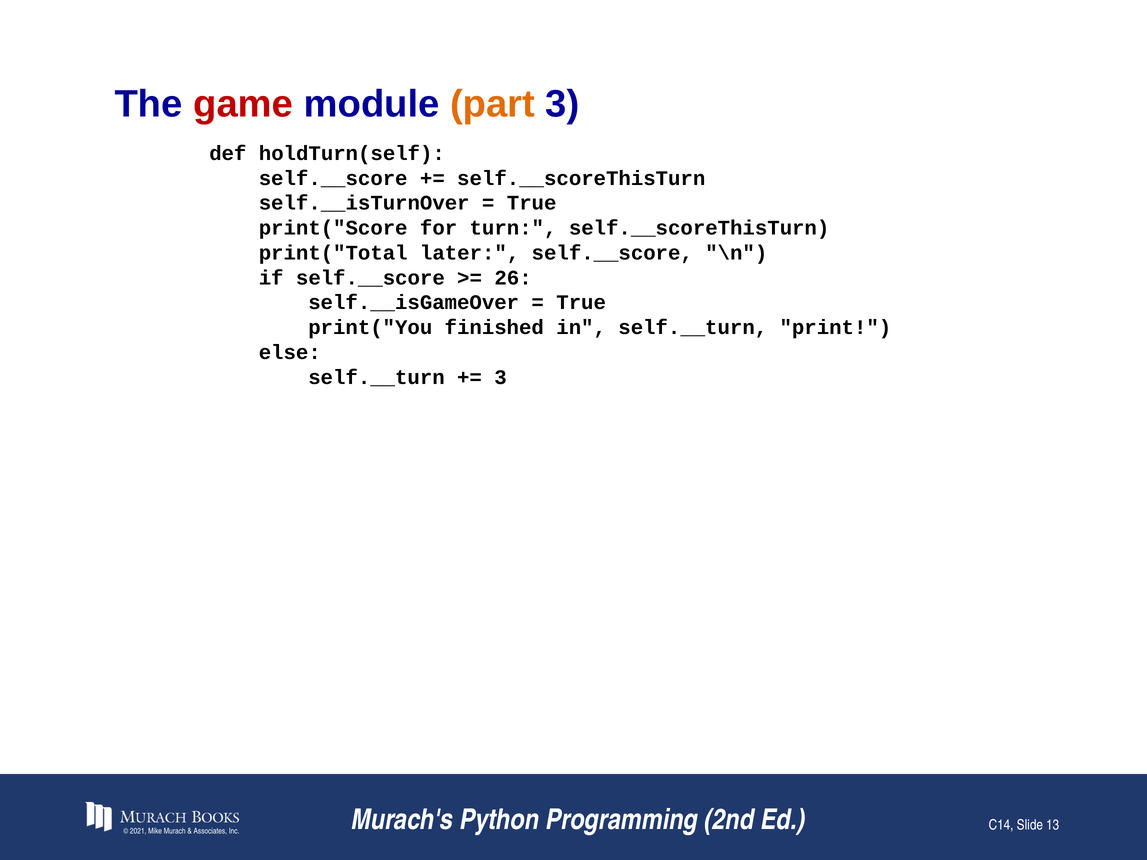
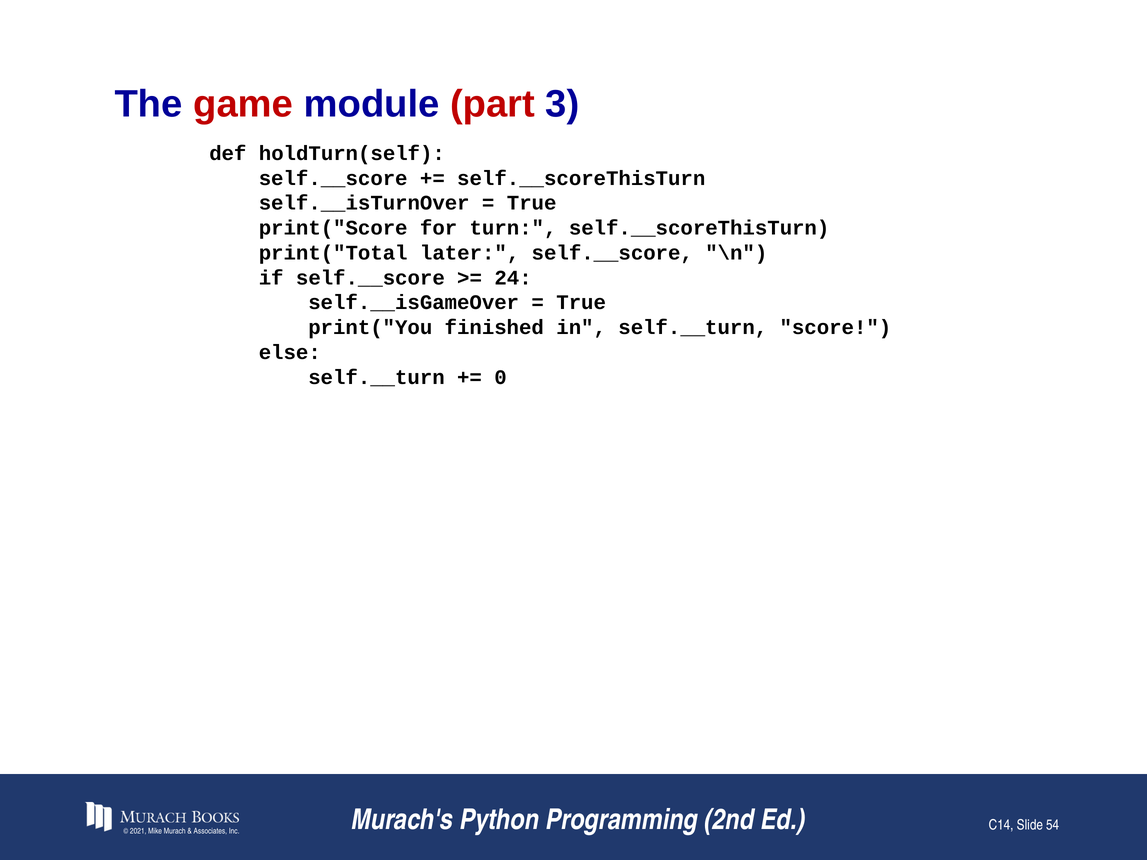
part colour: orange -> red
26: 26 -> 24
print: print -> score
3 at (501, 377): 3 -> 0
13: 13 -> 54
